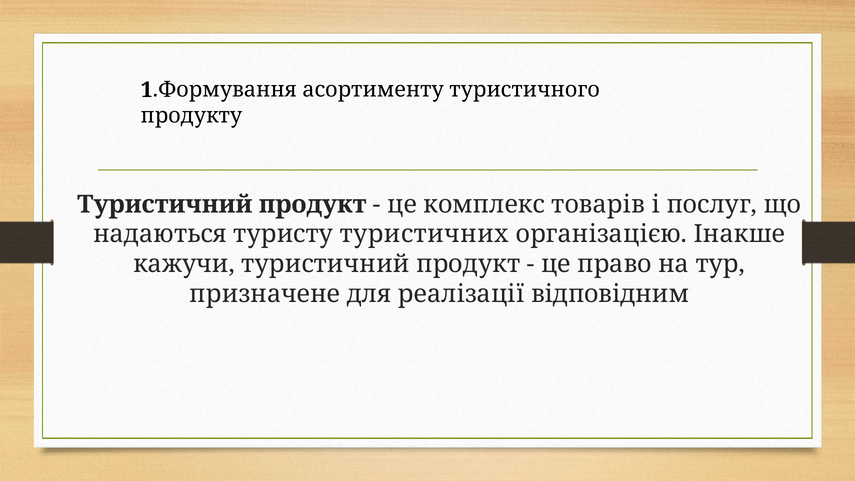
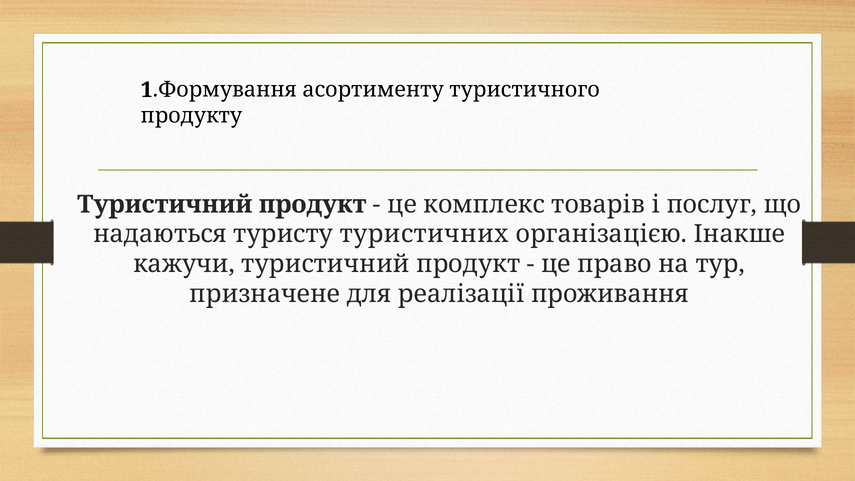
відповідним: відповідним -> проживання
